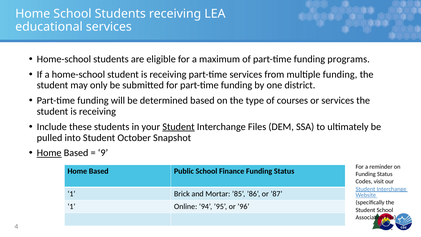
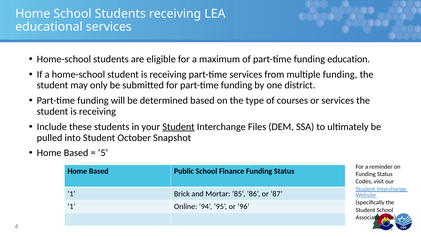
programs: programs -> education
Home at (49, 153) underline: present -> none
9: 9 -> 5
